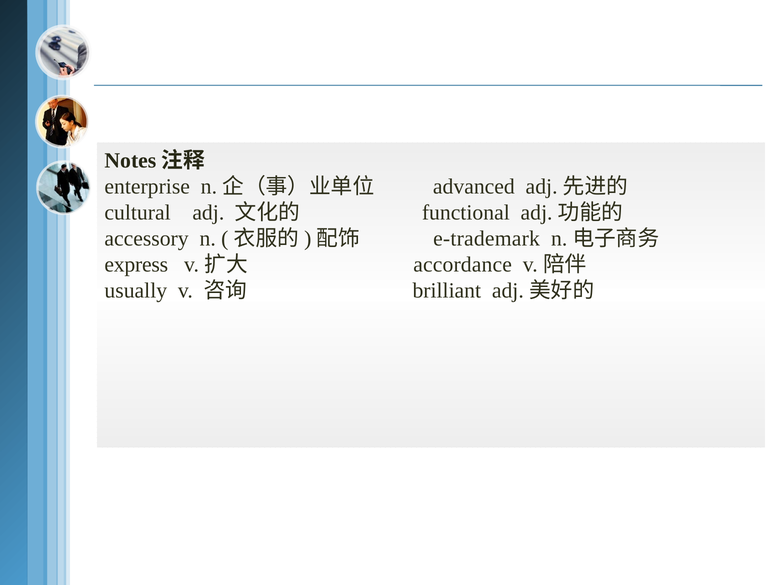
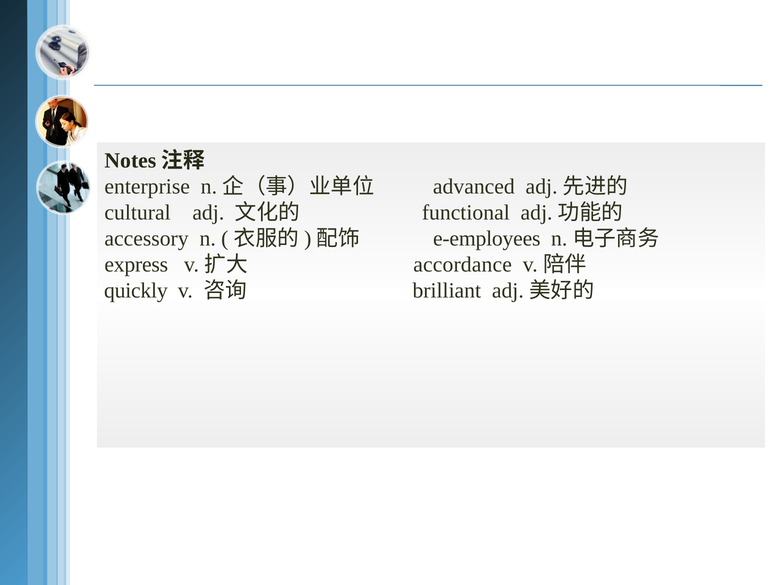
e-trademark: e-trademark -> e-employees
usually: usually -> quickly
